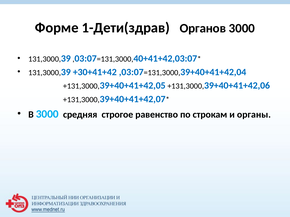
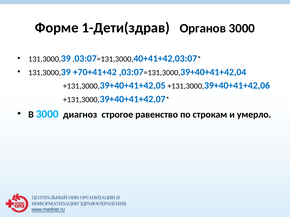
+30+41+42: +30+41+42 -> +70+41+42
средняя: средняя -> диагноз
органы: органы -> умерло
